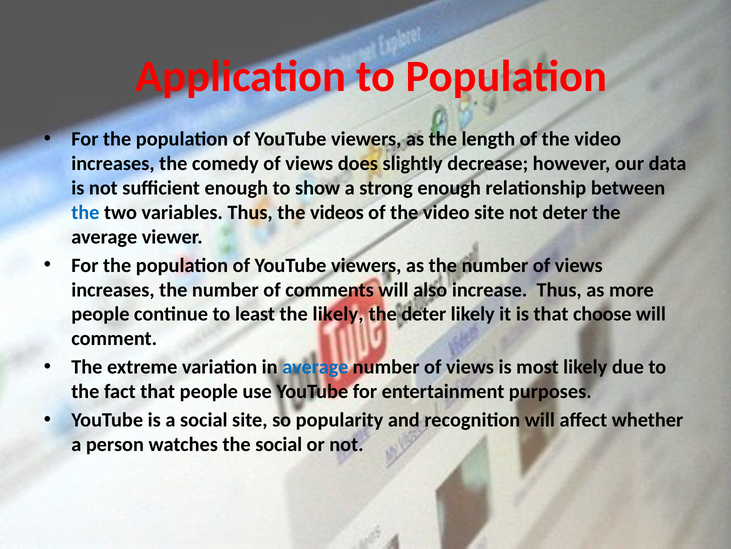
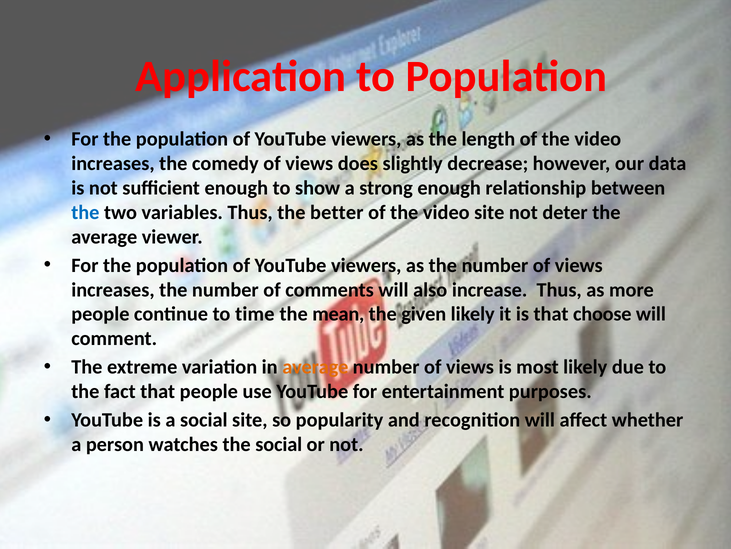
videos: videos -> better
least: least -> time
the likely: likely -> mean
the deter: deter -> given
average at (315, 367) colour: blue -> orange
